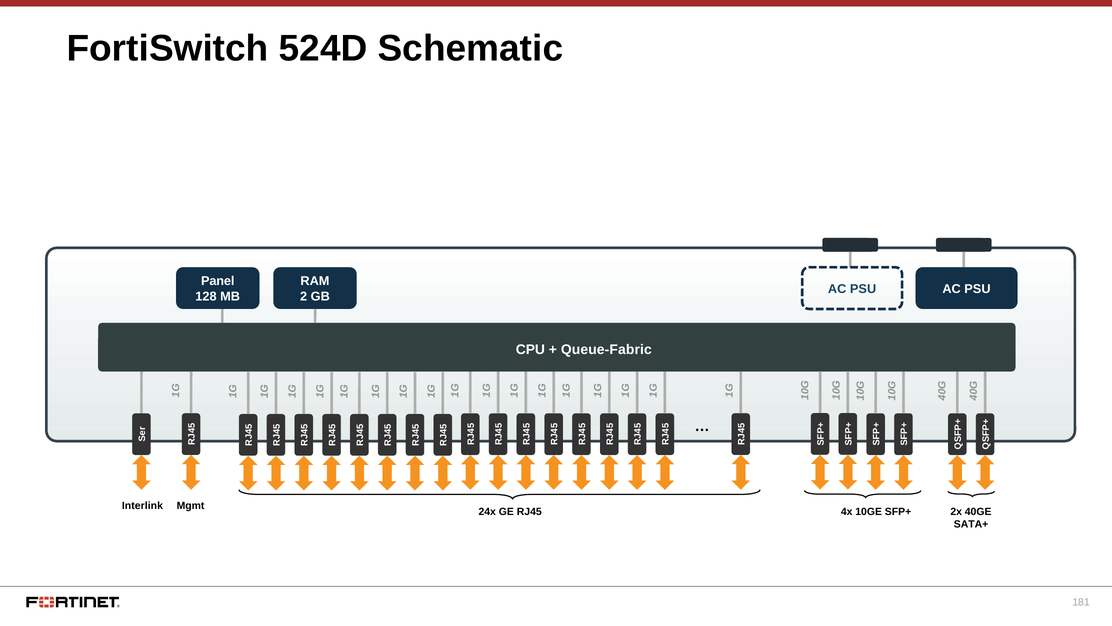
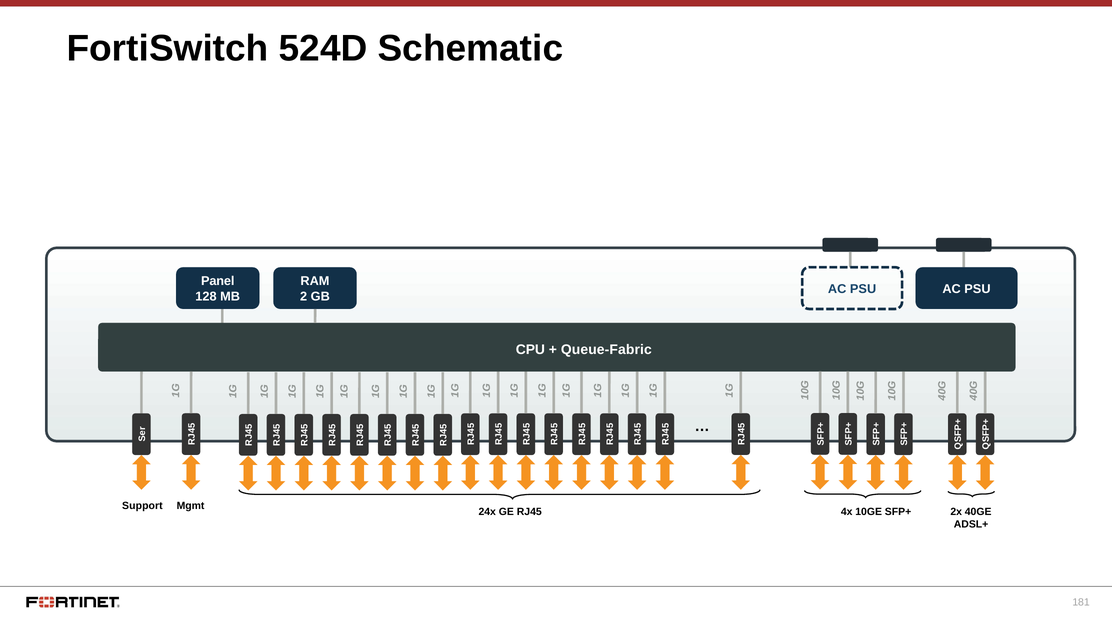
Interlink: Interlink -> Support
SATA+: SATA+ -> ADSL+
